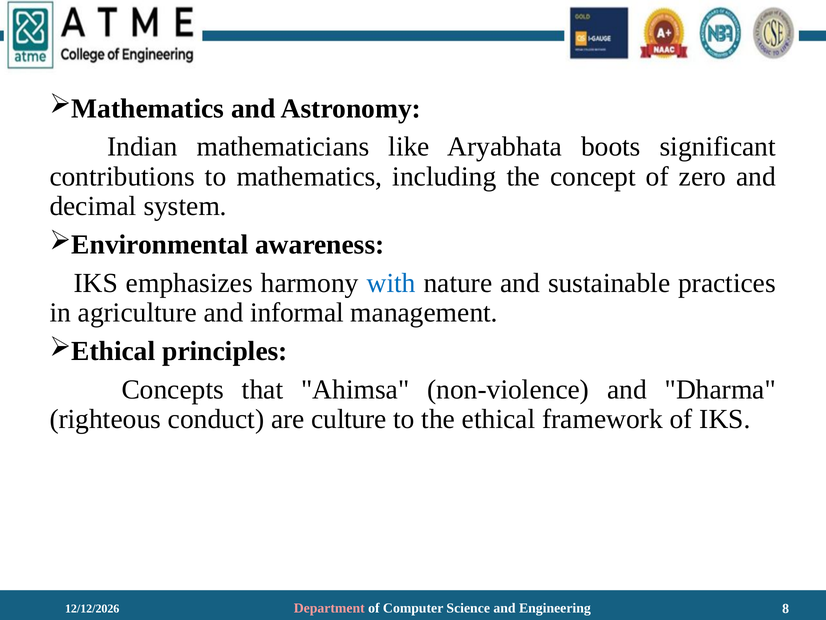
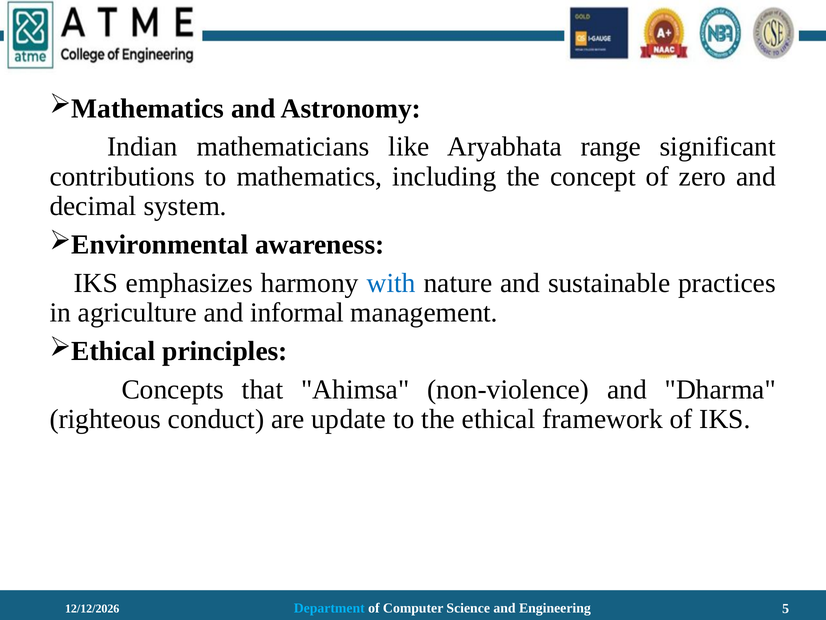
boots: boots -> range
culture: culture -> update
Department colour: pink -> light blue
8: 8 -> 5
